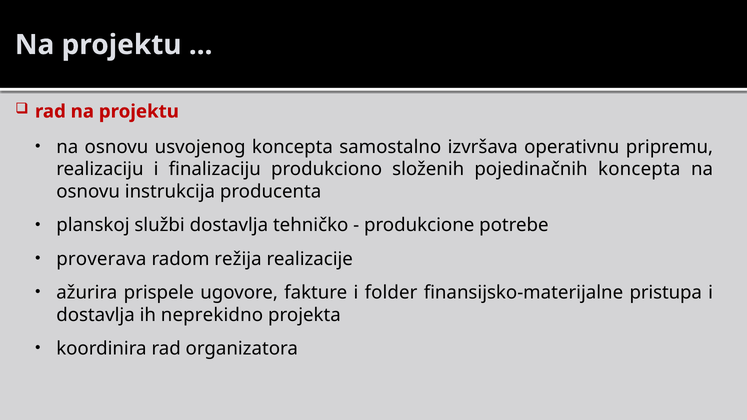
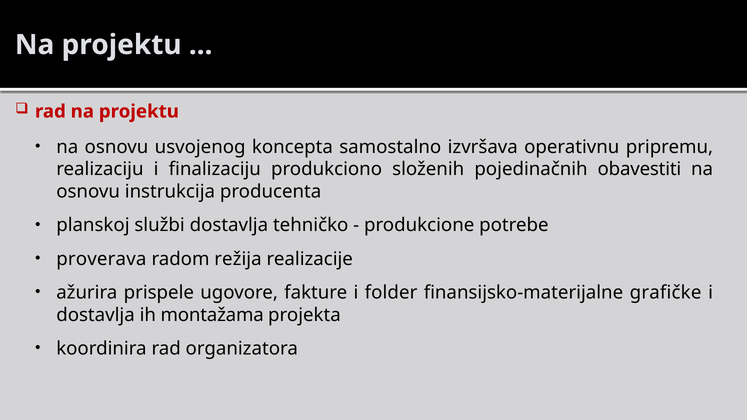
pojedinačnih koncepta: koncepta -> obavestiti
pristupa: pristupa -> grafičke
neprekidno: neprekidno -> montažama
